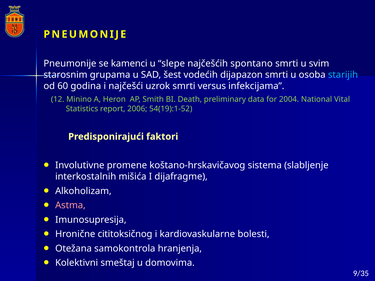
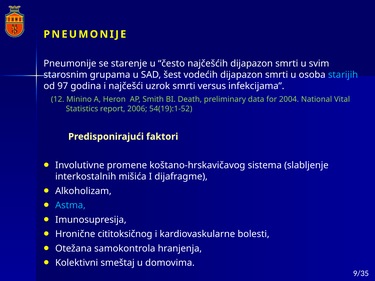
kamenci: kamenci -> starenje
slepe: slepe -> često
najčešćih spontano: spontano -> dijapazon
60: 60 -> 97
Astma colour: pink -> light blue
